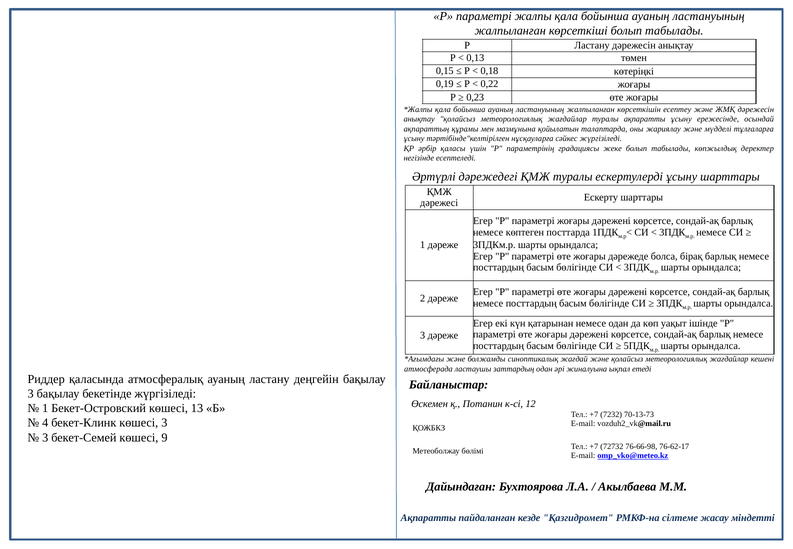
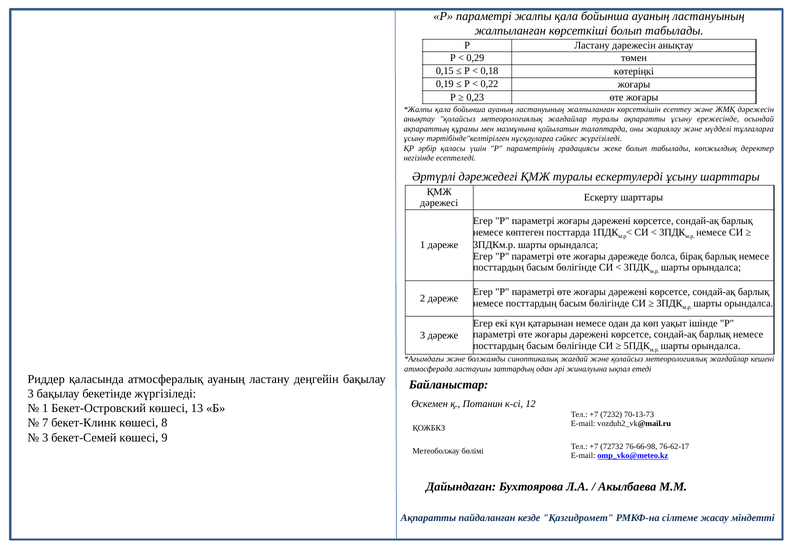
0,13: 0,13 -> 0,29
4: 4 -> 7
көшесі 3: 3 -> 8
